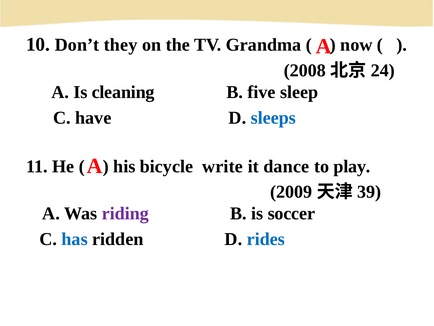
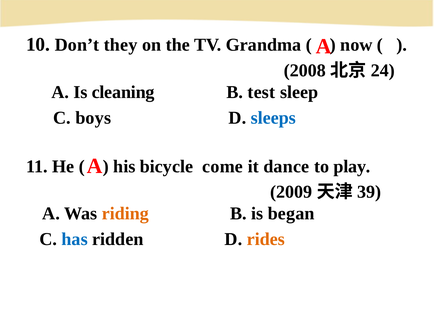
five: five -> test
have: have -> boys
write: write -> come
riding colour: purple -> orange
soccer: soccer -> began
rides colour: blue -> orange
